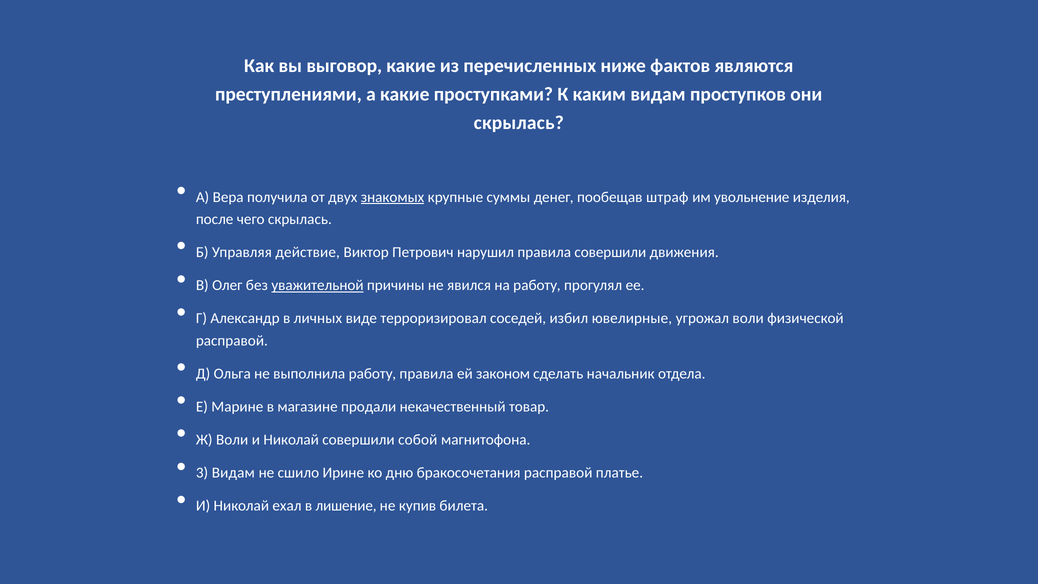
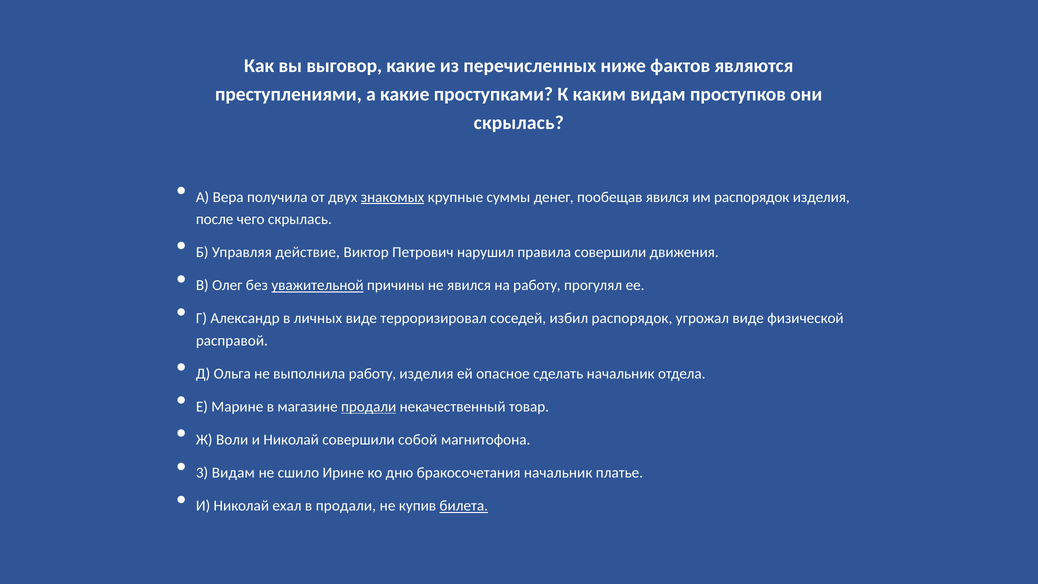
пообещав штраф: штраф -> явился
им увольнение: увольнение -> распорядок
избил ювелирные: ювелирные -> распорядок
угрожал воли: воли -> виде
работу правила: правила -> изделия
законом: законом -> опасное
продали at (369, 407) underline: none -> present
бракосочетания расправой: расправой -> начальник
в лишение: лишение -> продали
билета underline: none -> present
